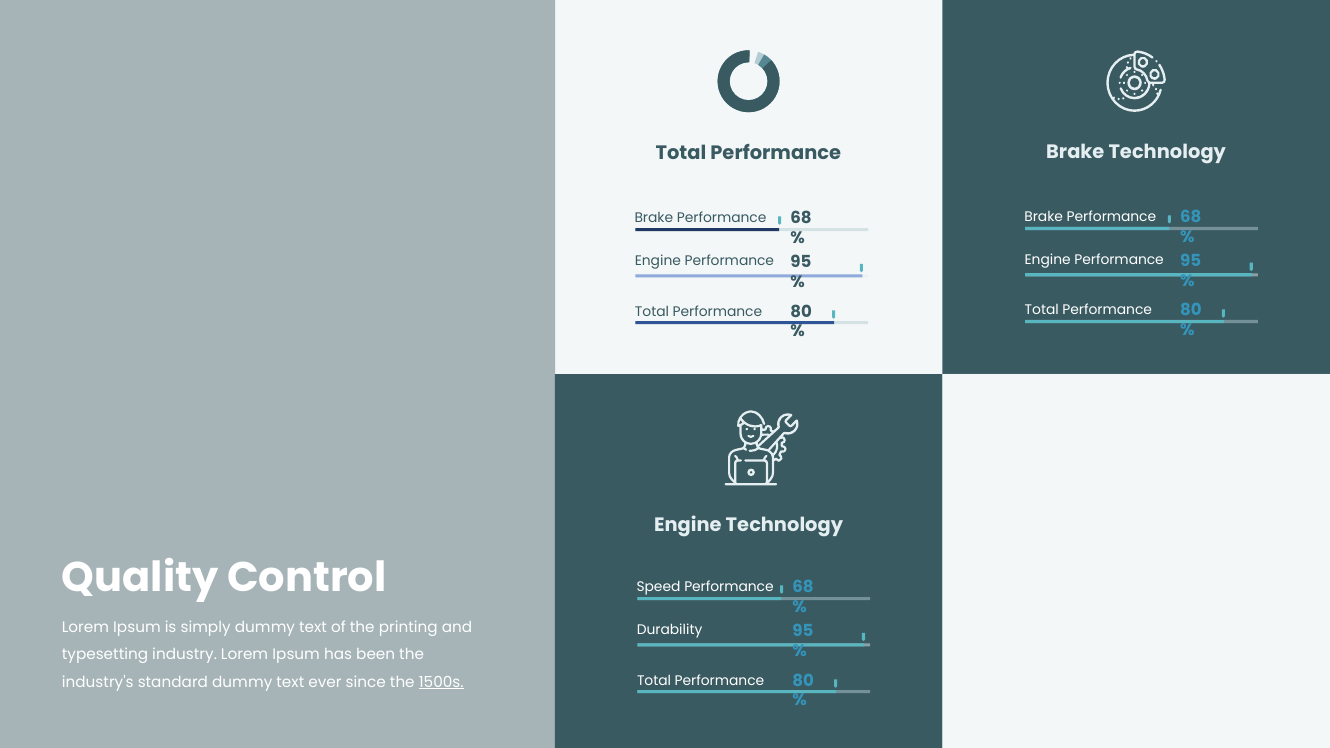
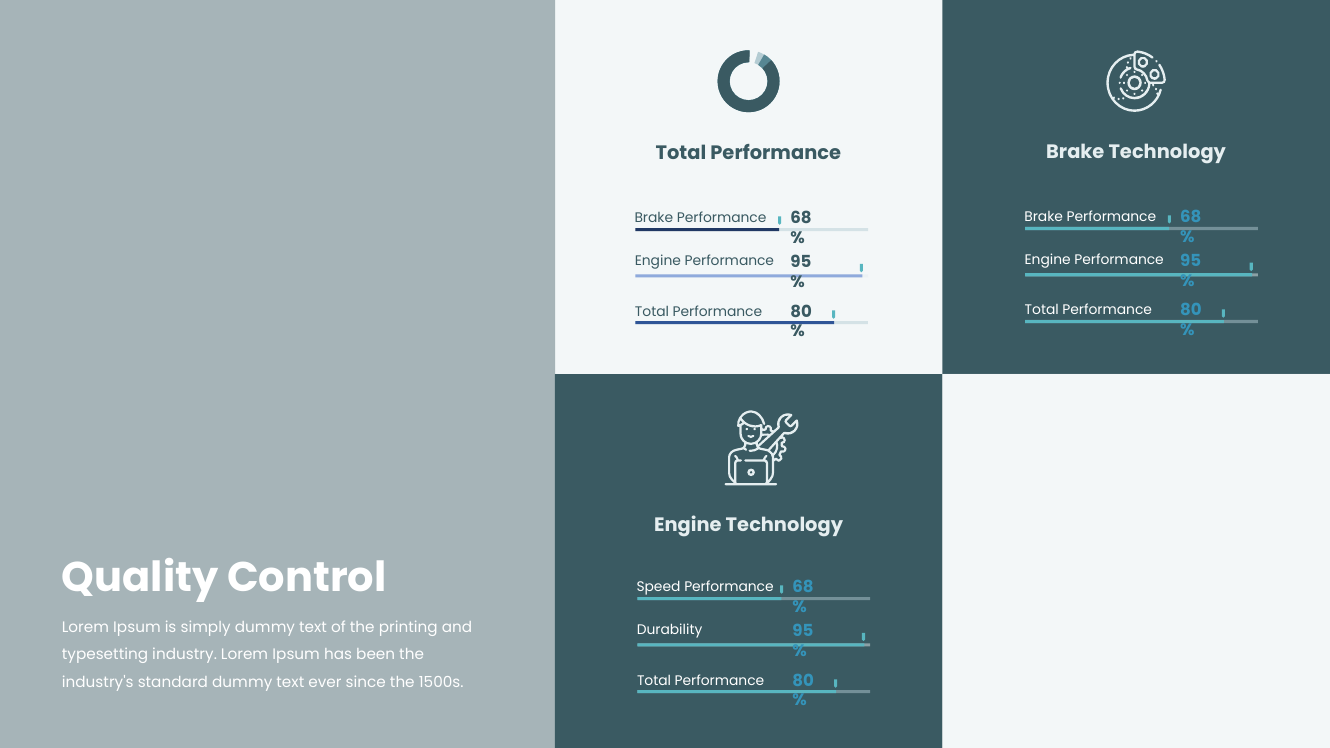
1500s underline: present -> none
